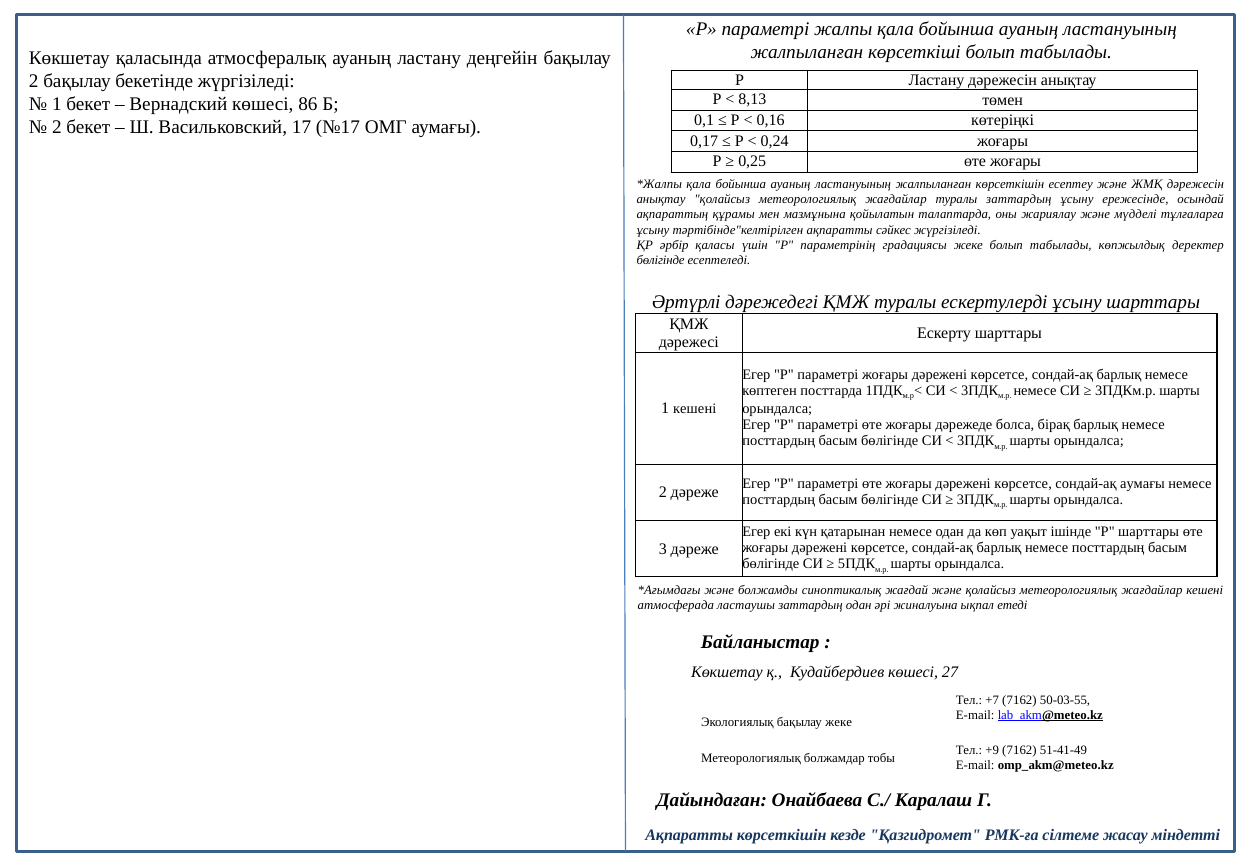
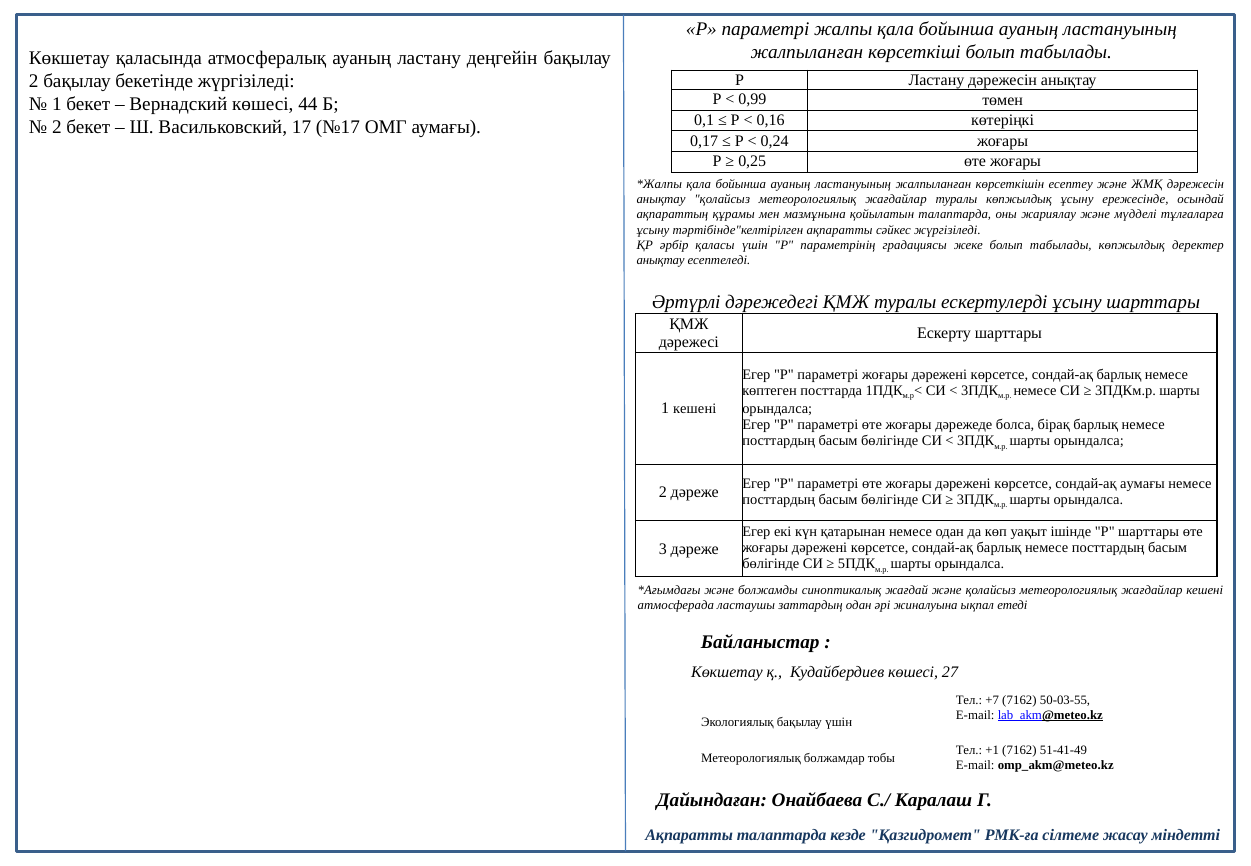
8,13: 8,13 -> 0,99
86: 86 -> 44
туралы заттардың: заттардың -> көпжылдық
бөлігінде at (661, 261): бөлігінде -> анықтау
бақылау жеке: жеке -> үшін
+9: +9 -> +1
Ақпаратты көрсеткішін: көрсеткішін -> талаптарда
